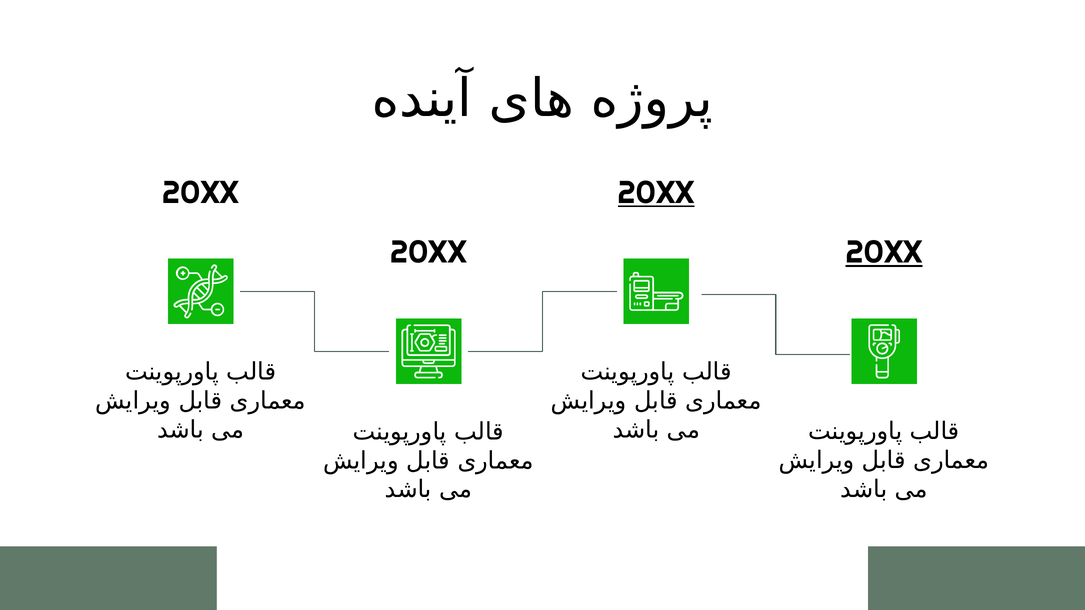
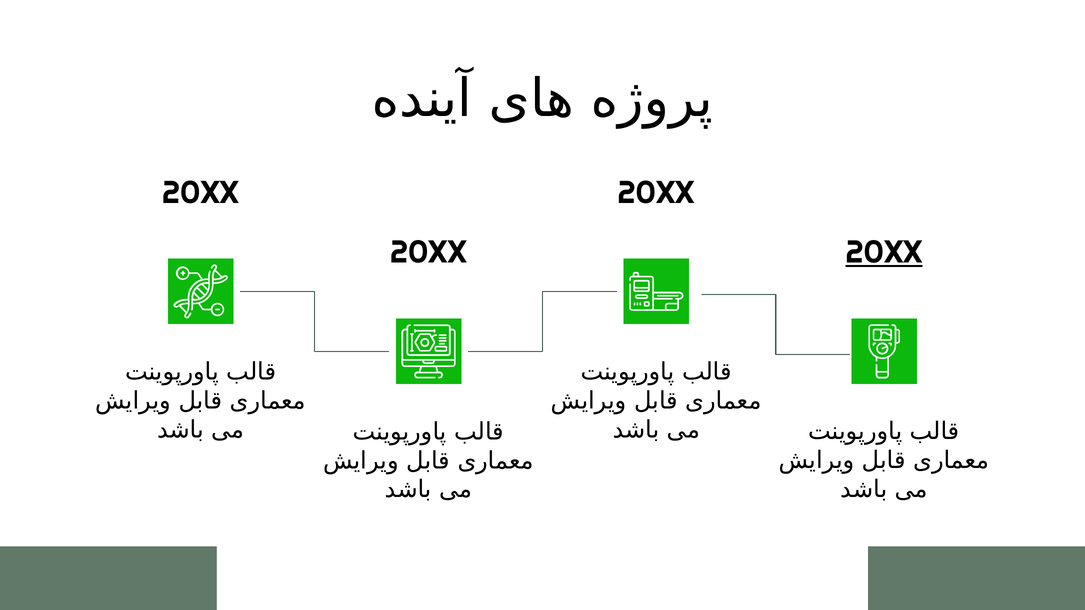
20XX at (656, 193) underline: present -> none
